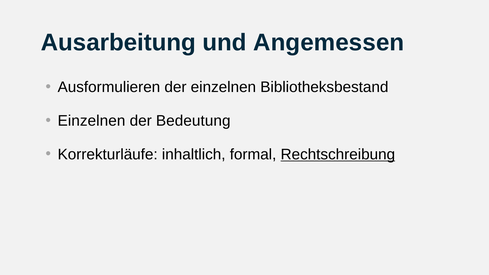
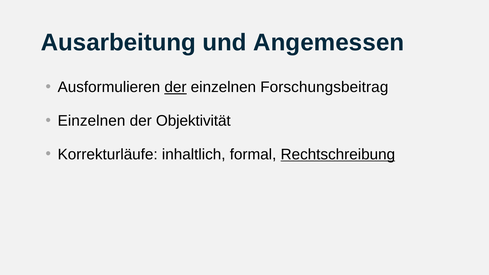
der at (175, 87) underline: none -> present
Bibliotheksbestand: Bibliotheksbestand -> Forschungsbeitrag
Bedeutung: Bedeutung -> Objektivität
